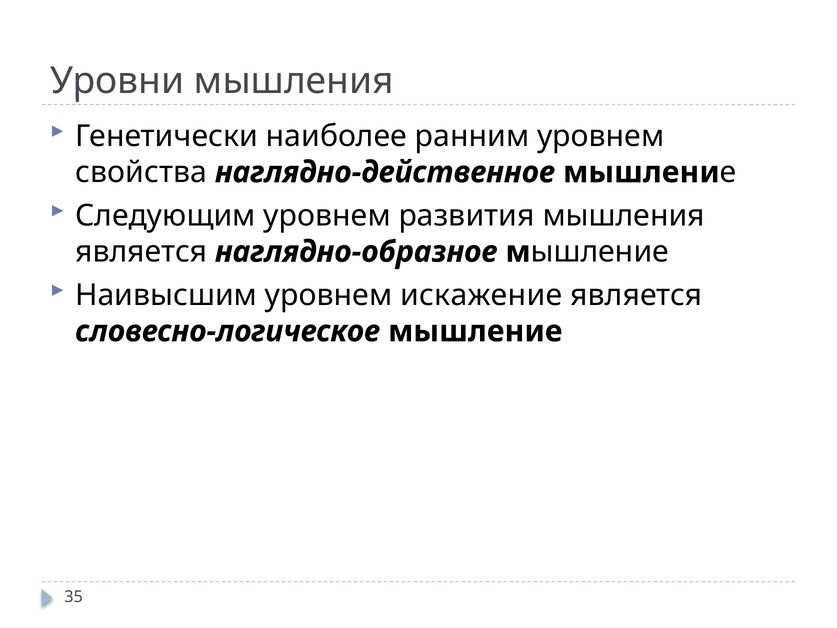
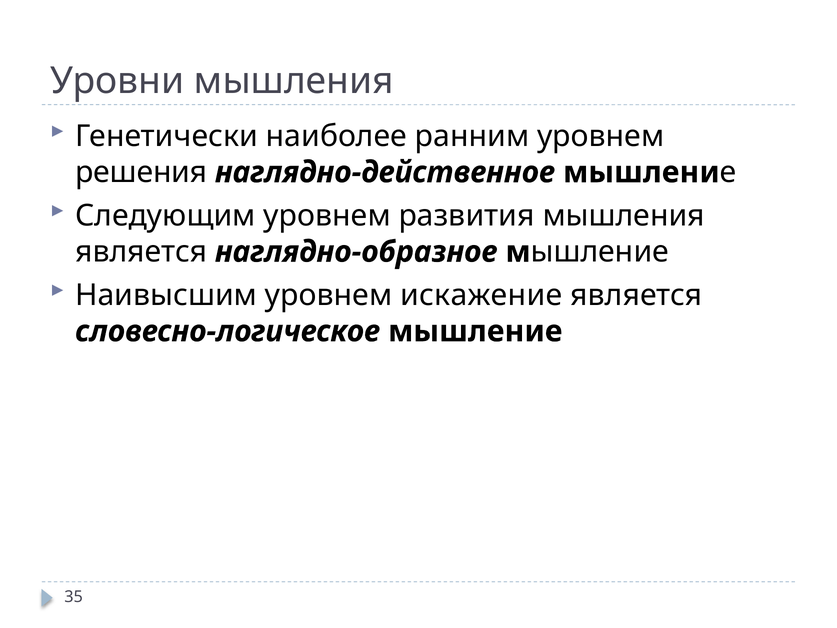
свойства: свойства -> решения
